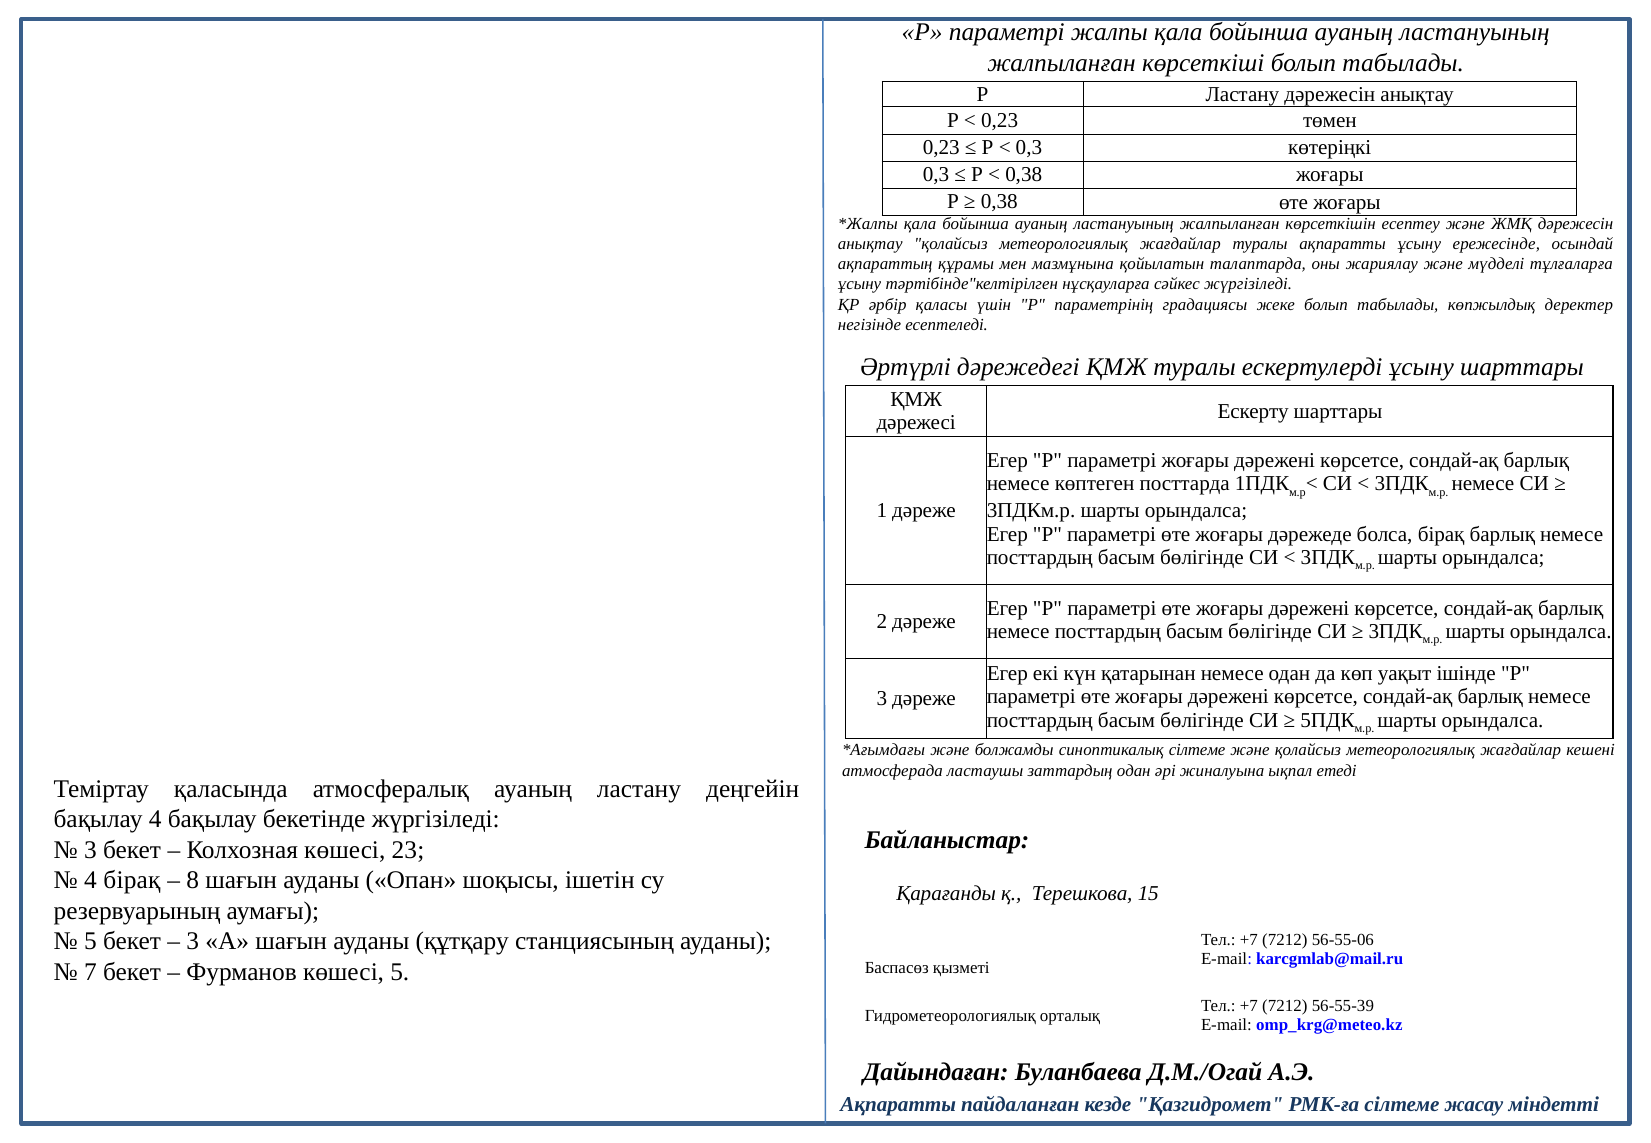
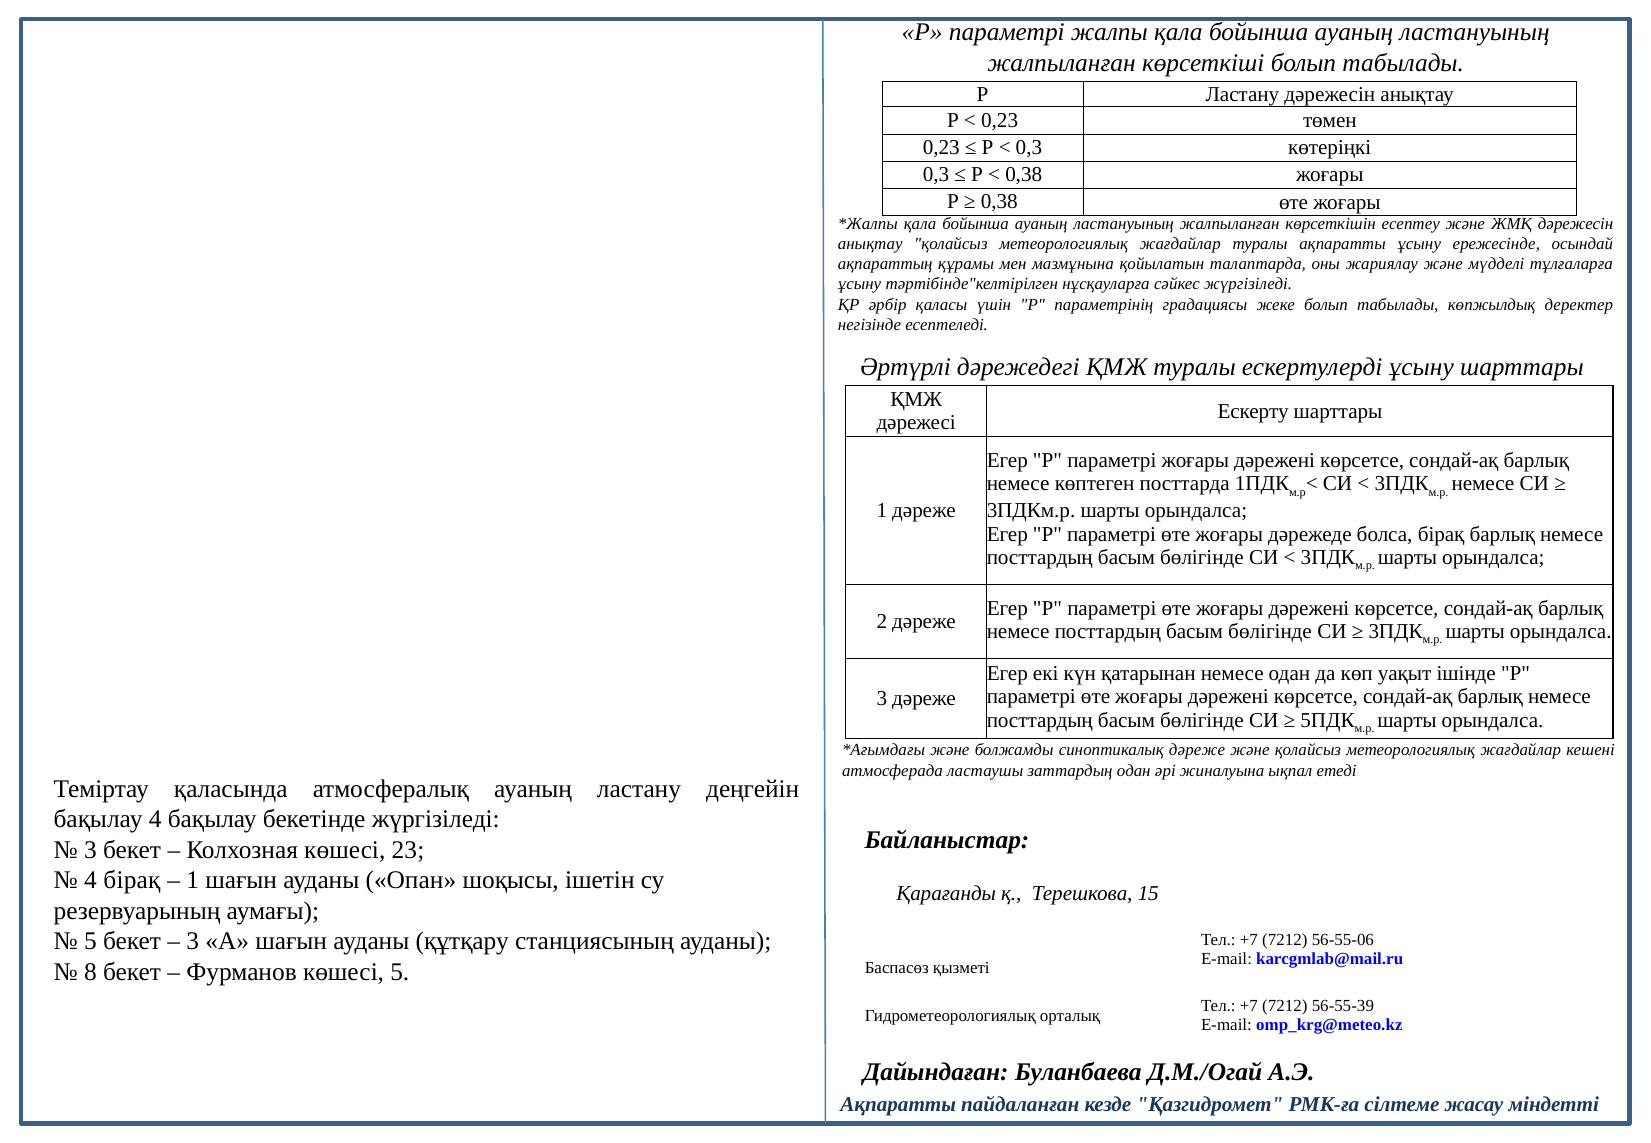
синоптикалық сілтеме: сілтеме -> дәреже
8 at (193, 880): 8 -> 1
7: 7 -> 8
